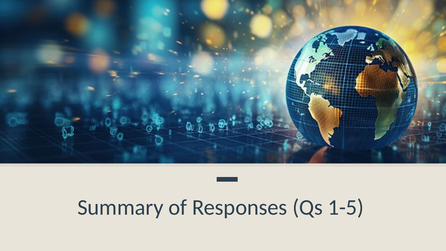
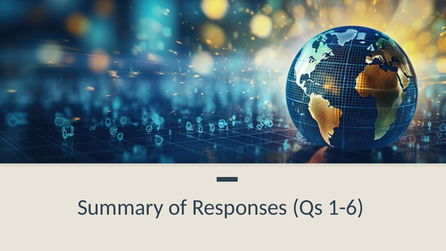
1-5: 1-5 -> 1-6
